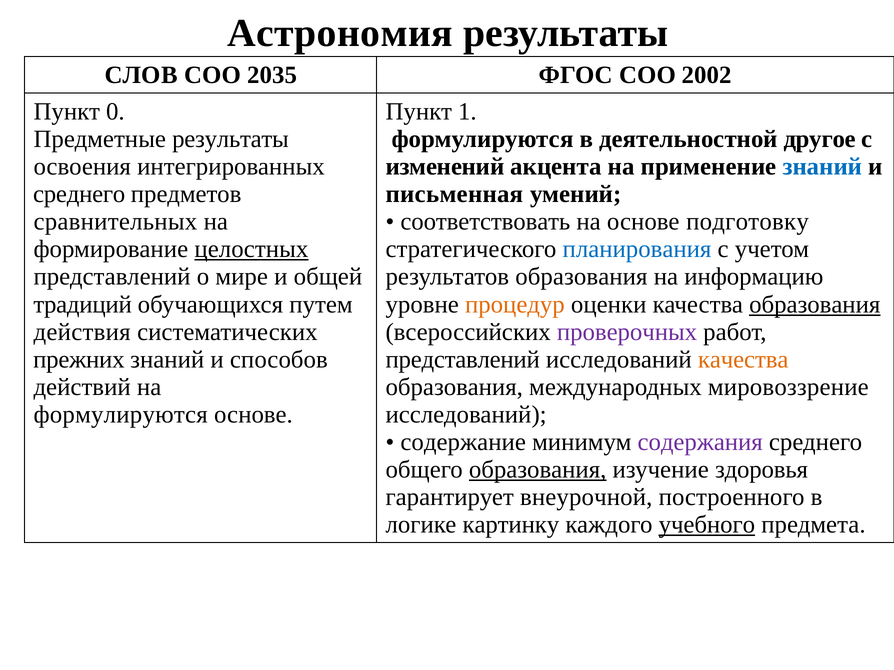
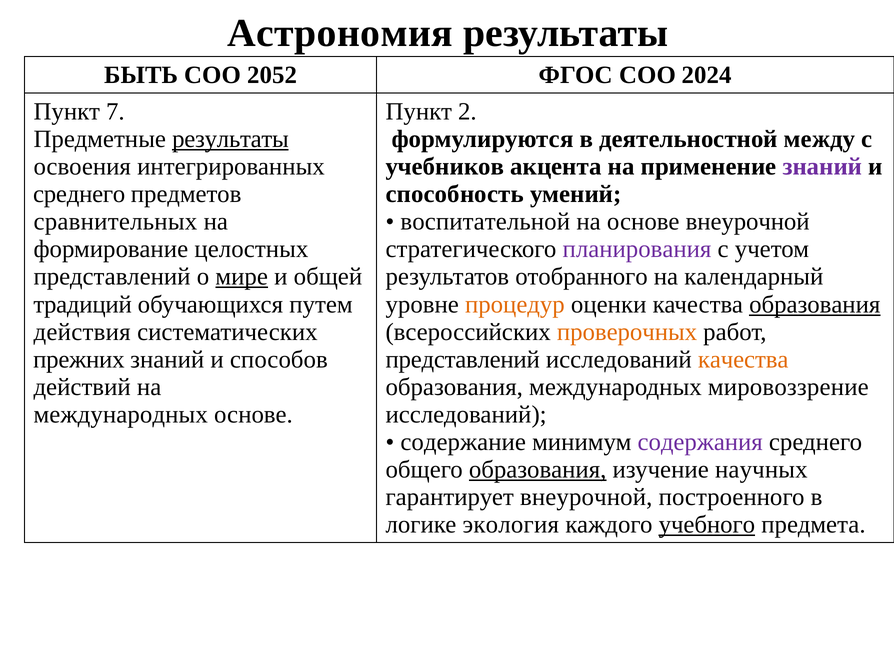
СЛОВ: СЛОВ -> БЫТЬ
2035: 2035 -> 2052
2002: 2002 -> 2024
0: 0 -> 7
1: 1 -> 2
результаты at (230, 139) underline: none -> present
другое: другое -> между
изменений: изменений -> учебников
знаний at (822, 167) colour: blue -> purple
письменная: письменная -> способность
соответствовать: соответствовать -> воспитательной
основе подготовку: подготовку -> внеурочной
целостных underline: present -> none
планирования colour: blue -> purple
мире underline: none -> present
результатов образования: образования -> отобранного
информацию: информацию -> календарный
проверочных colour: purple -> orange
формулируются at (121, 415): формулируются -> международных
здоровья: здоровья -> научных
картинку: картинку -> экология
